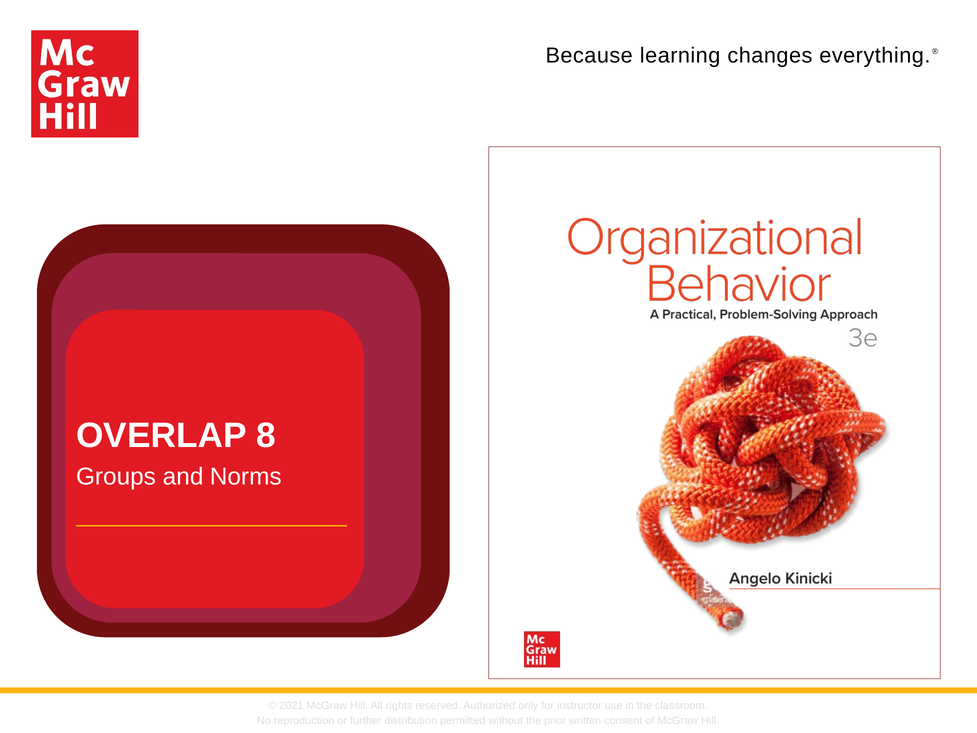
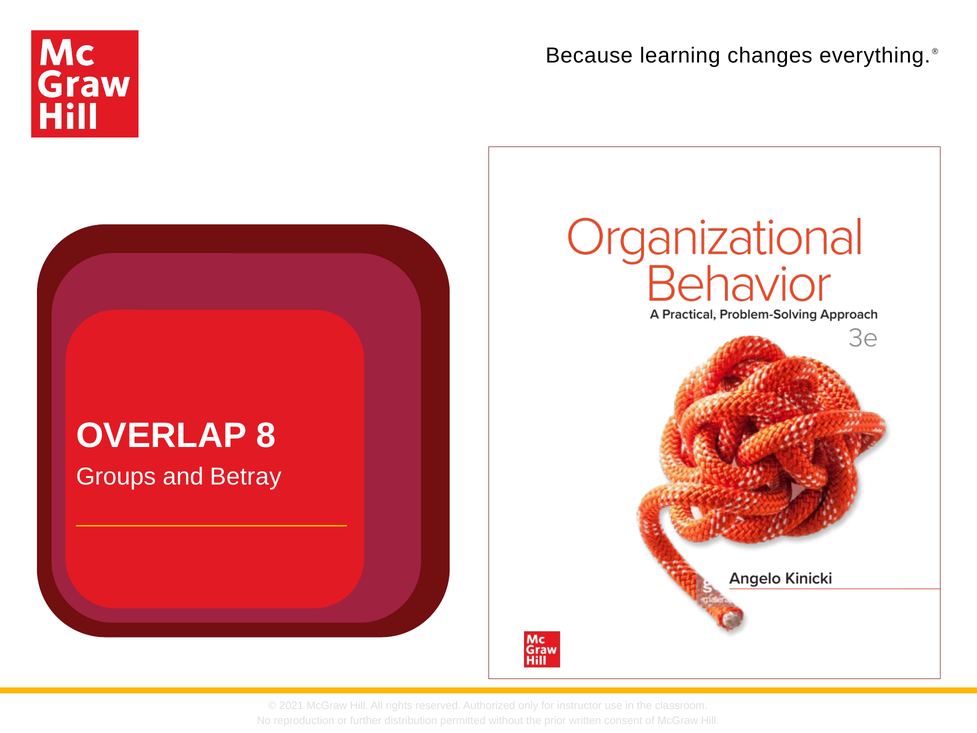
Norms: Norms -> Betray
